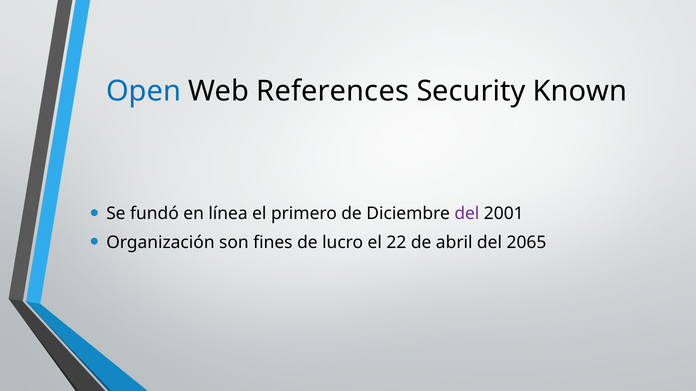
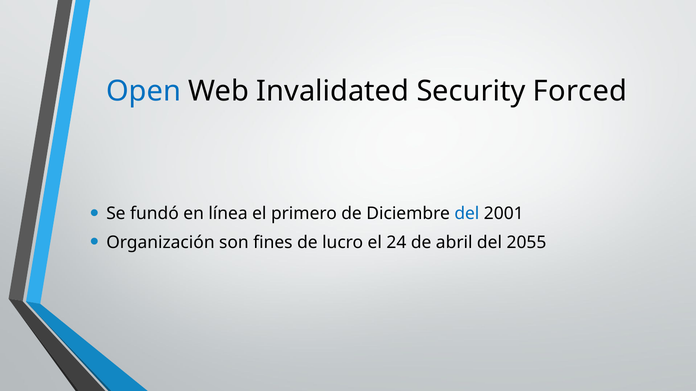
References: References -> Invalidated
Known: Known -> Forced
del at (467, 214) colour: purple -> blue
22: 22 -> 24
2065: 2065 -> 2055
